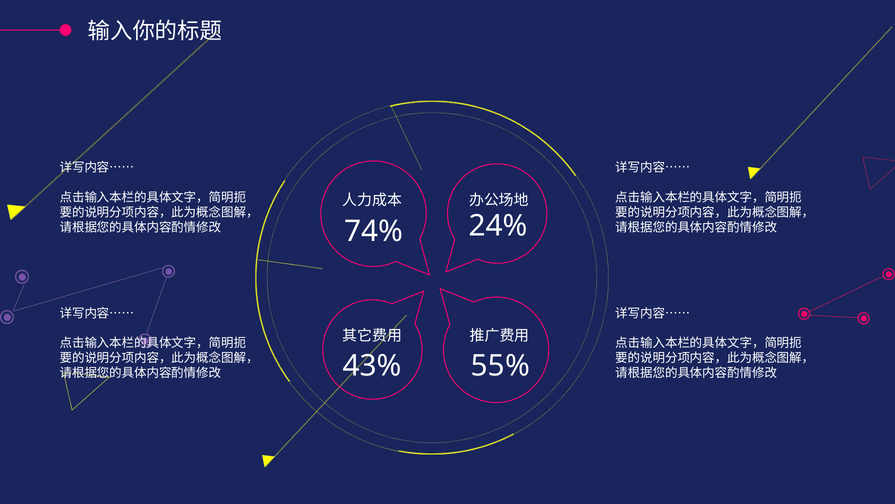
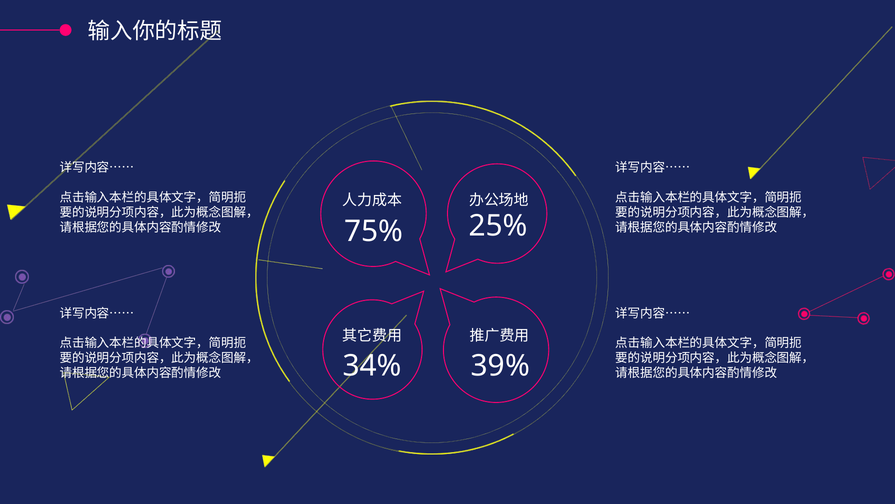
24%: 24% -> 25%
74%: 74% -> 75%
43%: 43% -> 34%
55%: 55% -> 39%
